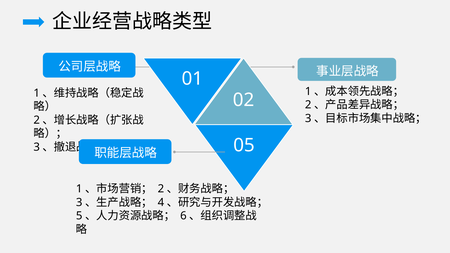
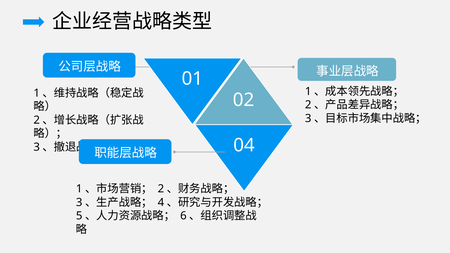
05: 05 -> 04
